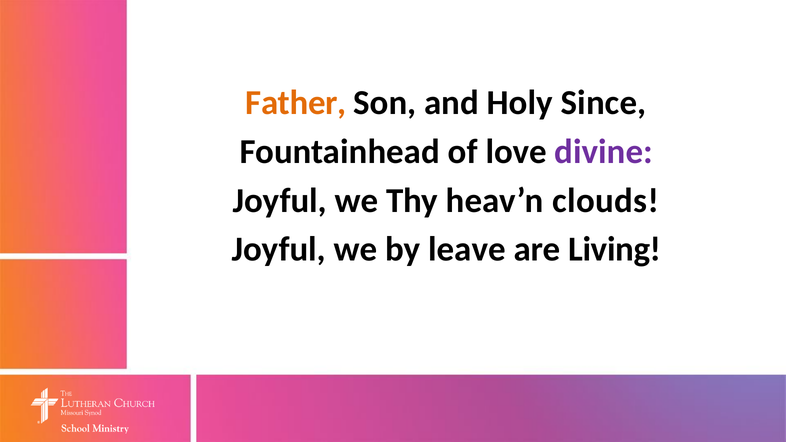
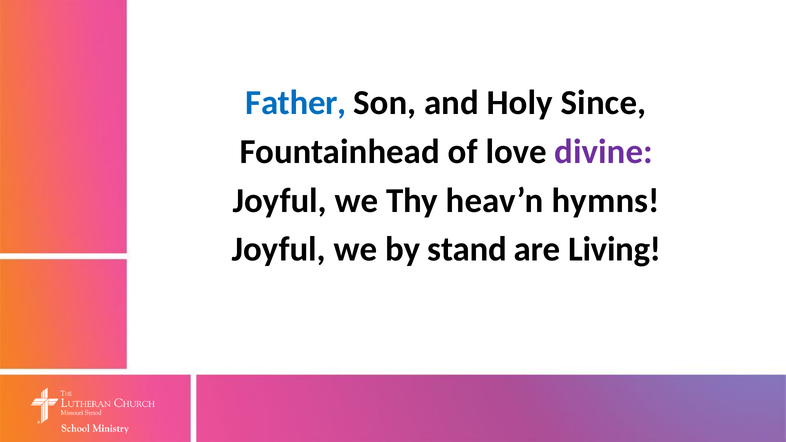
Father colour: orange -> blue
clouds: clouds -> hymns
leave: leave -> stand
